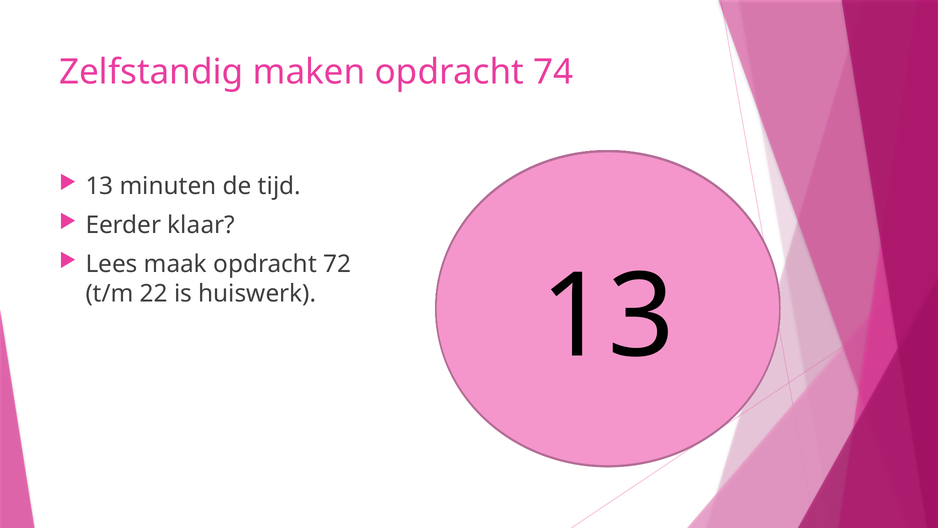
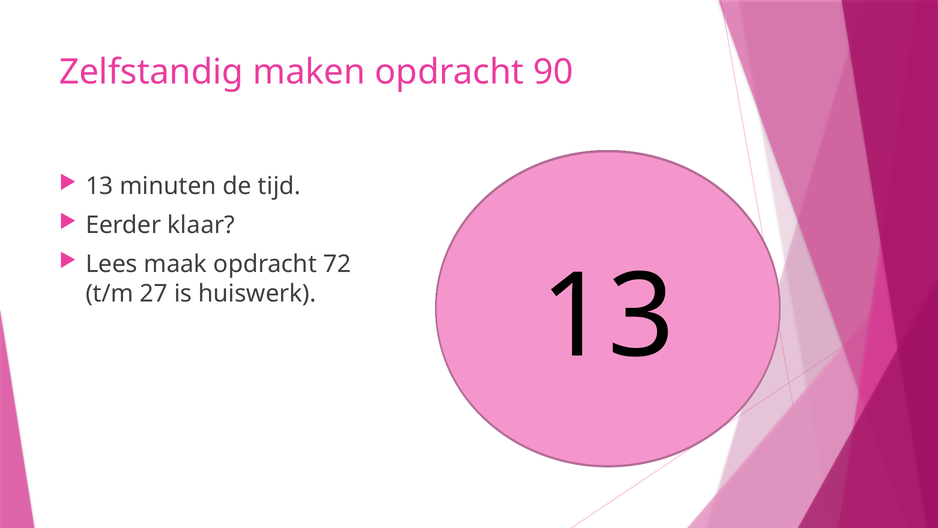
74: 74 -> 90
22: 22 -> 27
